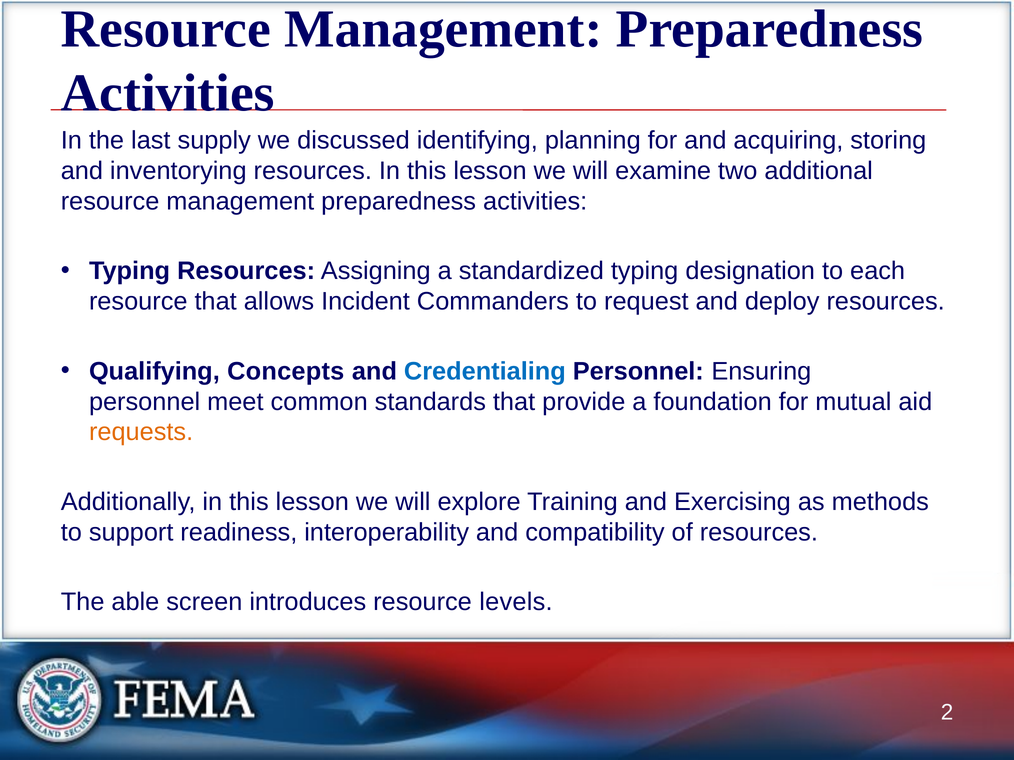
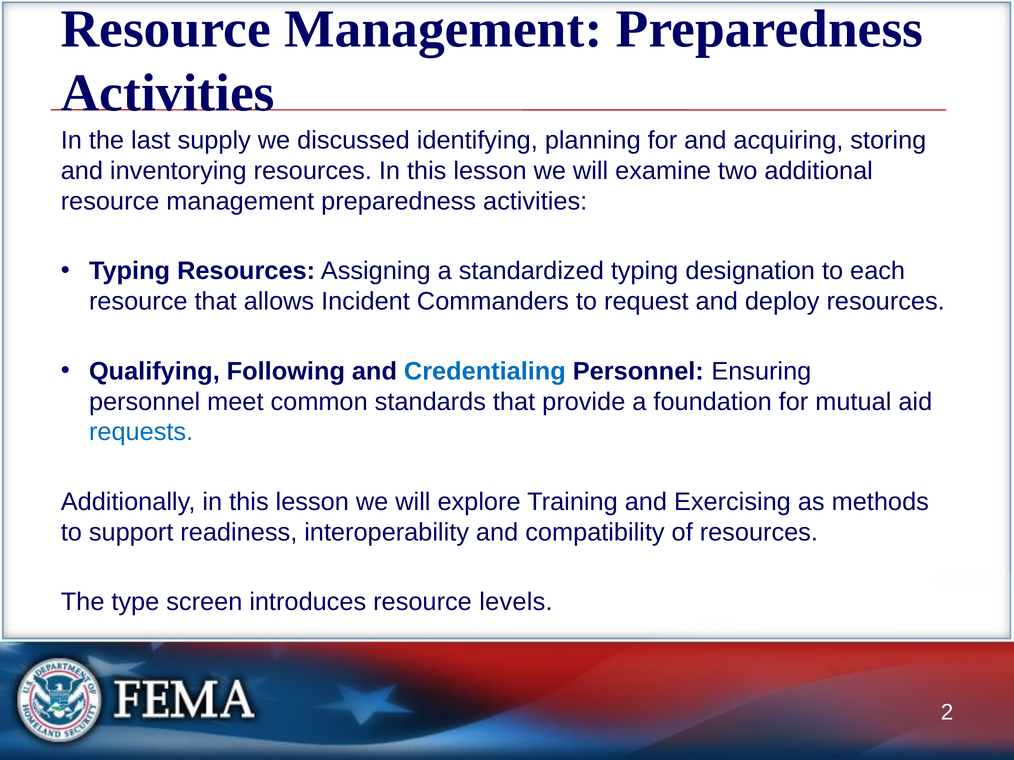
Concepts: Concepts -> Following
requests colour: orange -> blue
able: able -> type
